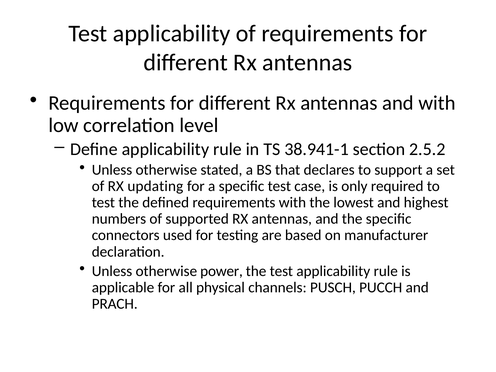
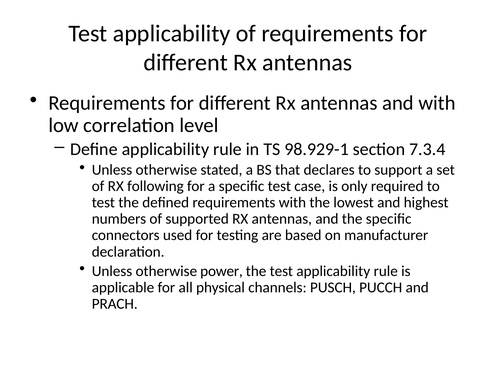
38.941-1: 38.941-1 -> 98.929-1
2.5.2: 2.5.2 -> 7.3.4
updating: updating -> following
